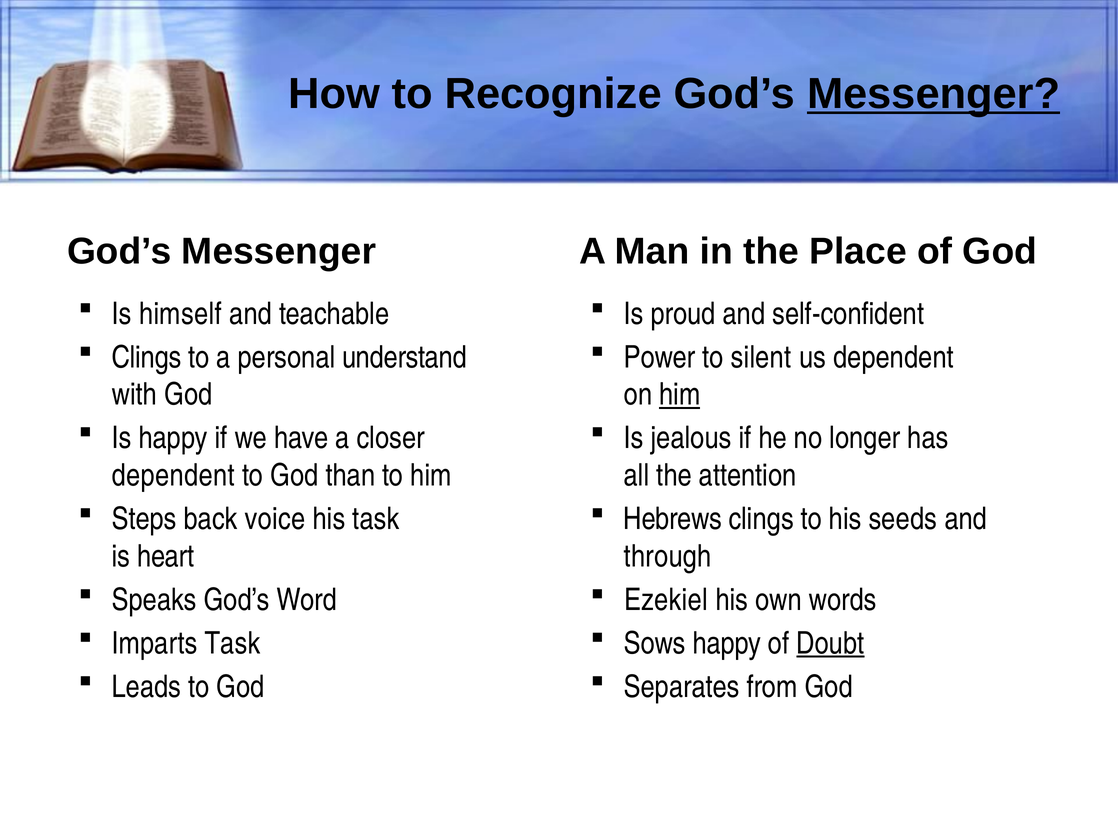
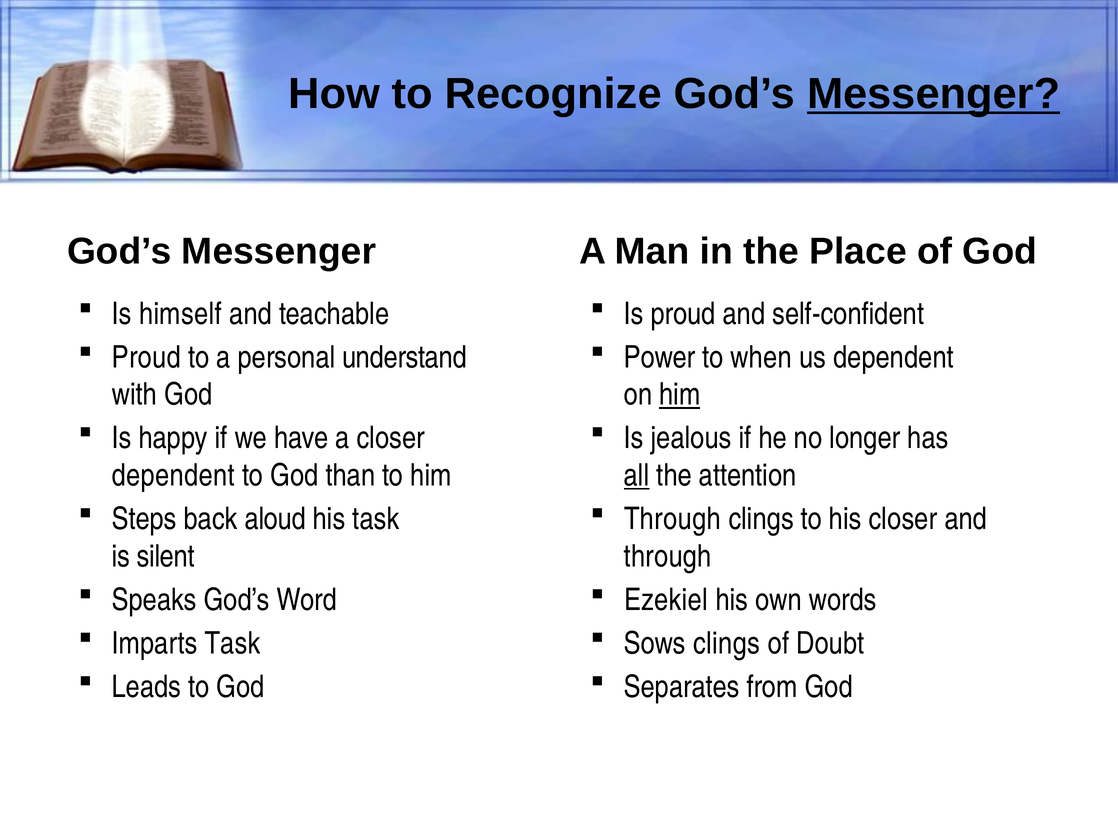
Clings at (147, 357): Clings -> Proud
silent: silent -> when
all underline: none -> present
voice: voice -> aloud
Hebrews at (673, 519): Hebrews -> Through
his seeds: seeds -> closer
heart: heart -> silent
Sows happy: happy -> clings
Doubt underline: present -> none
